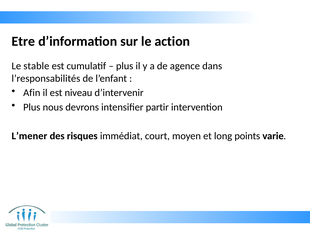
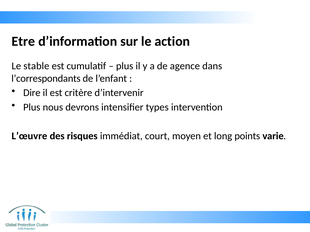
l’responsabilités: l’responsabilités -> l’correspondants
Afin: Afin -> Dire
niveau: niveau -> critère
partir: partir -> types
L’mener: L’mener -> L’œuvre
